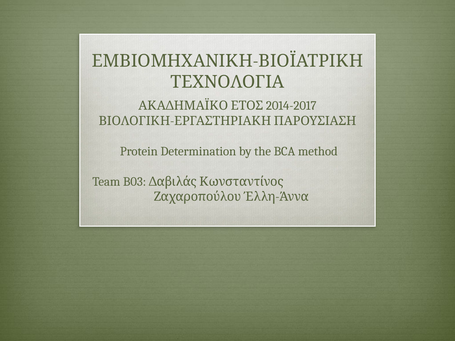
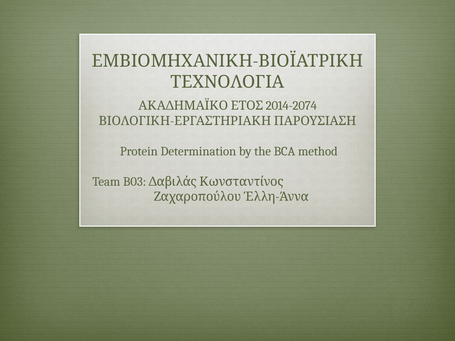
2014-2017: 2014-2017 -> 2014-2074
